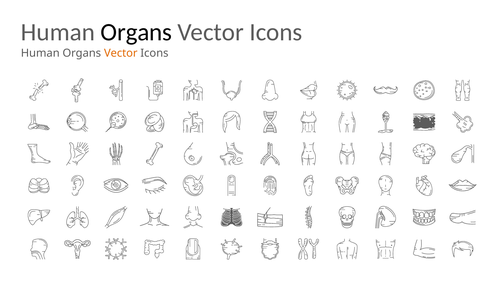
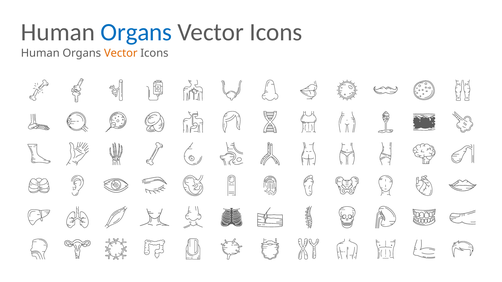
Organs at (136, 32) colour: black -> blue
